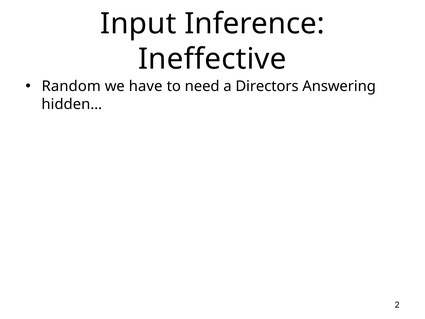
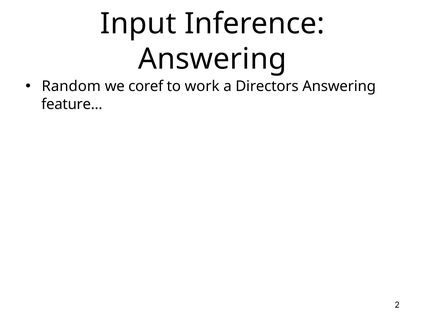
Ineffective at (212, 59): Ineffective -> Answering
have: have -> coref
need: need -> work
hidden…: hidden… -> feature…
